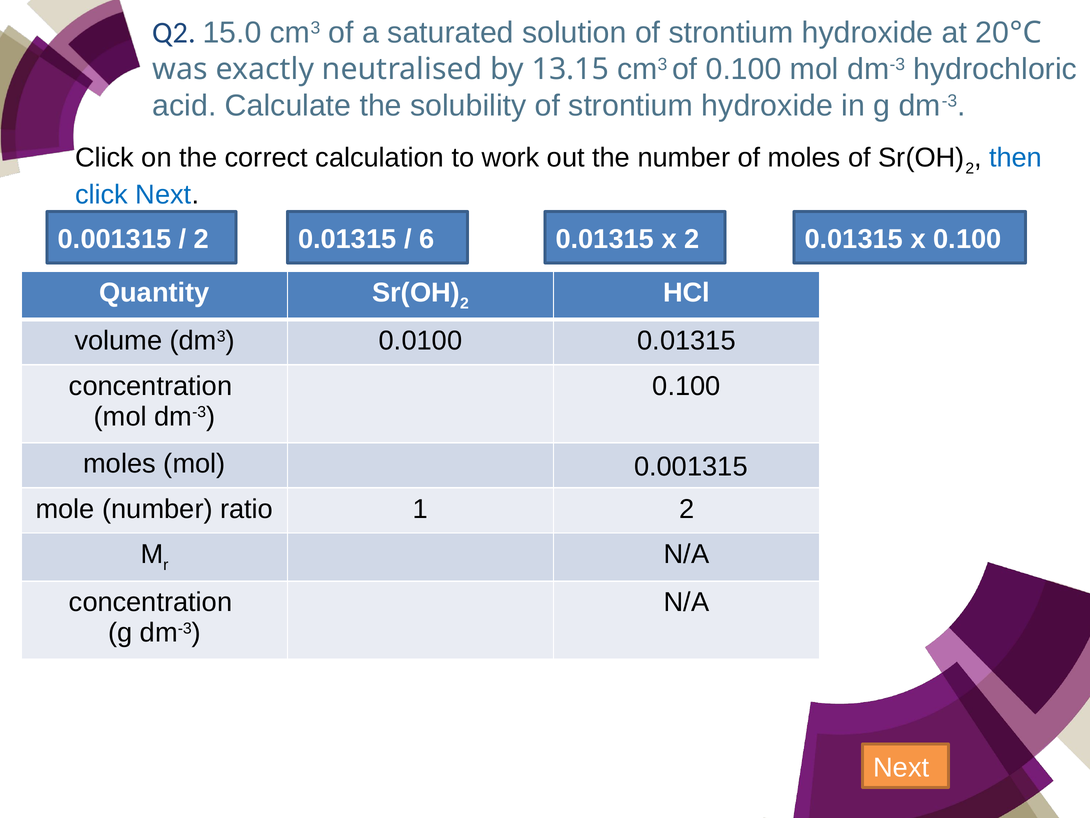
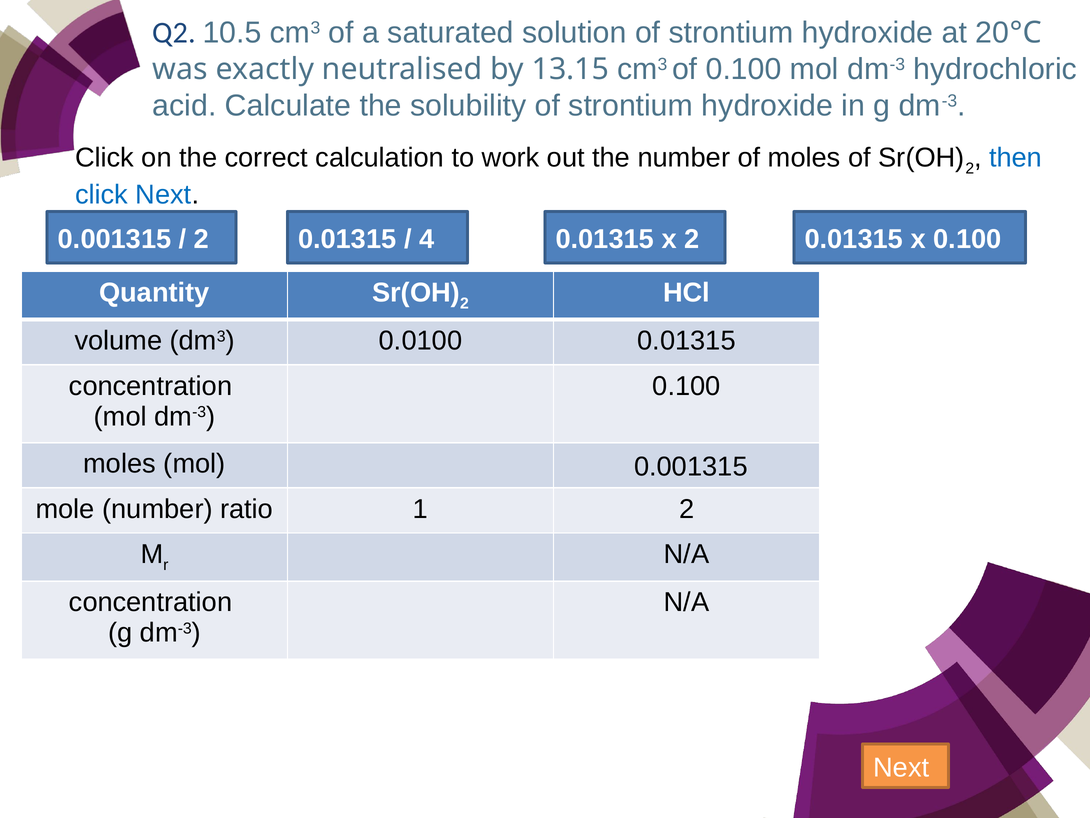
15.0: 15.0 -> 10.5
6: 6 -> 4
